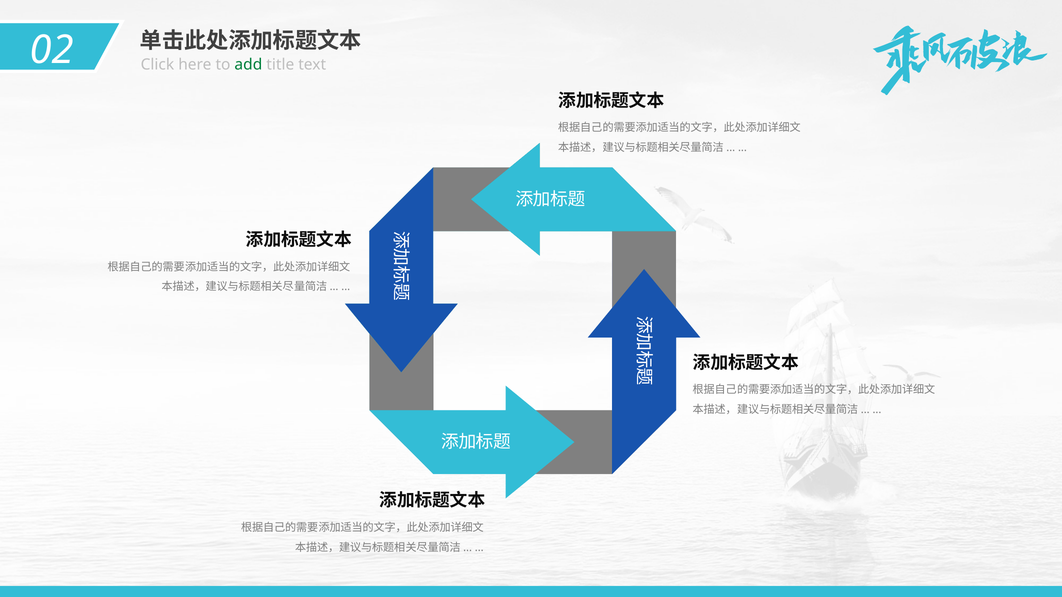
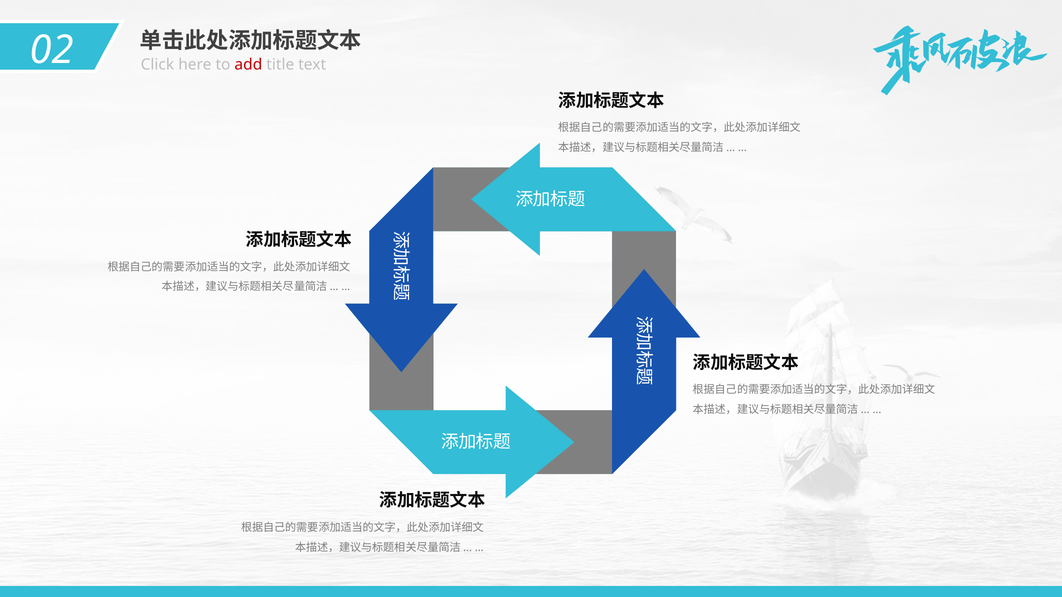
add colour: green -> red
